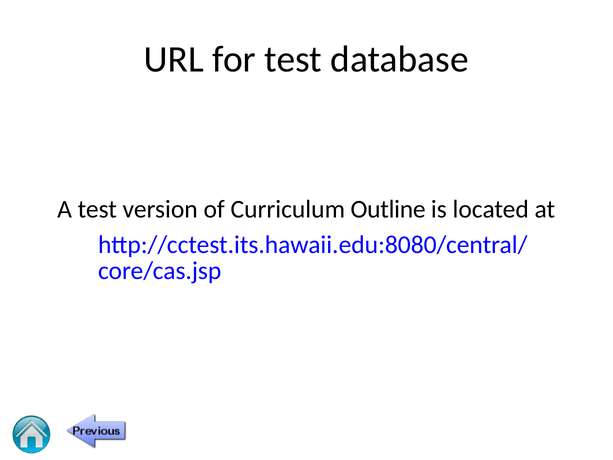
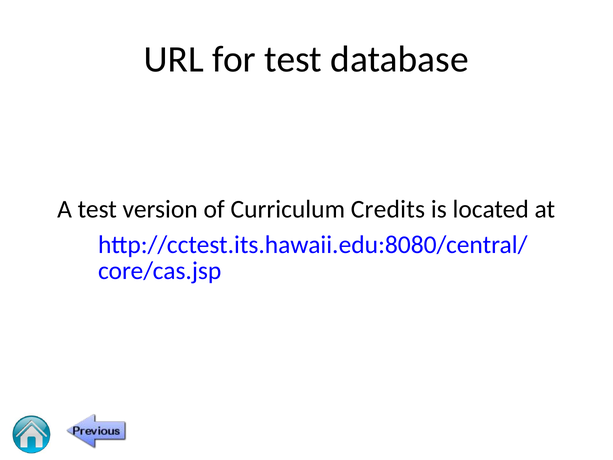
Outline: Outline -> Credits
